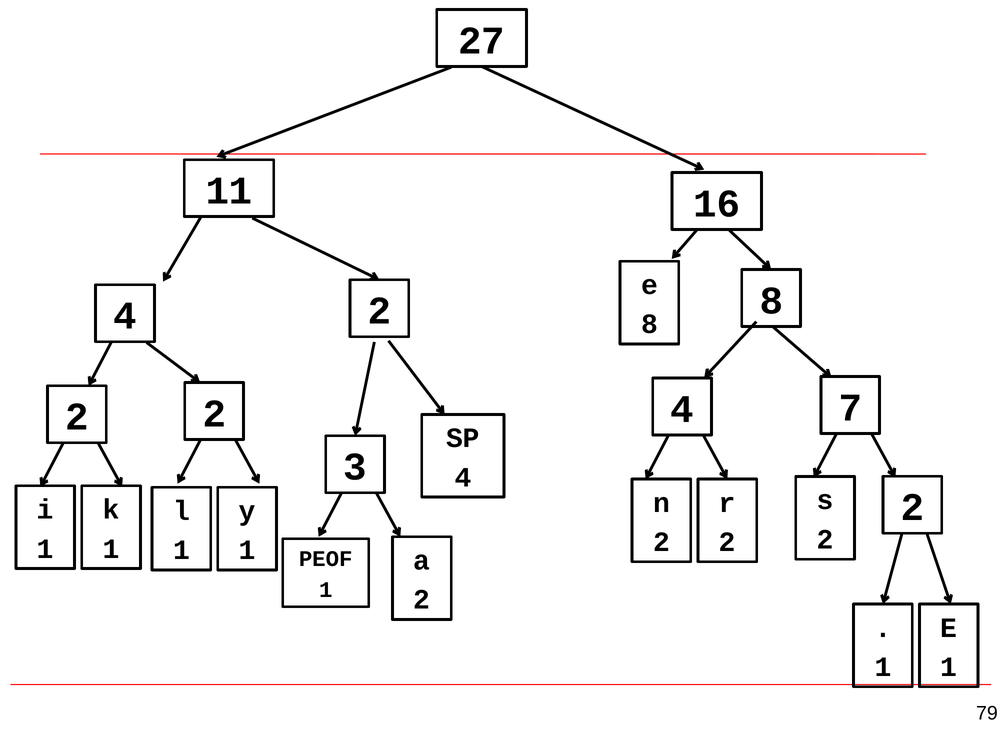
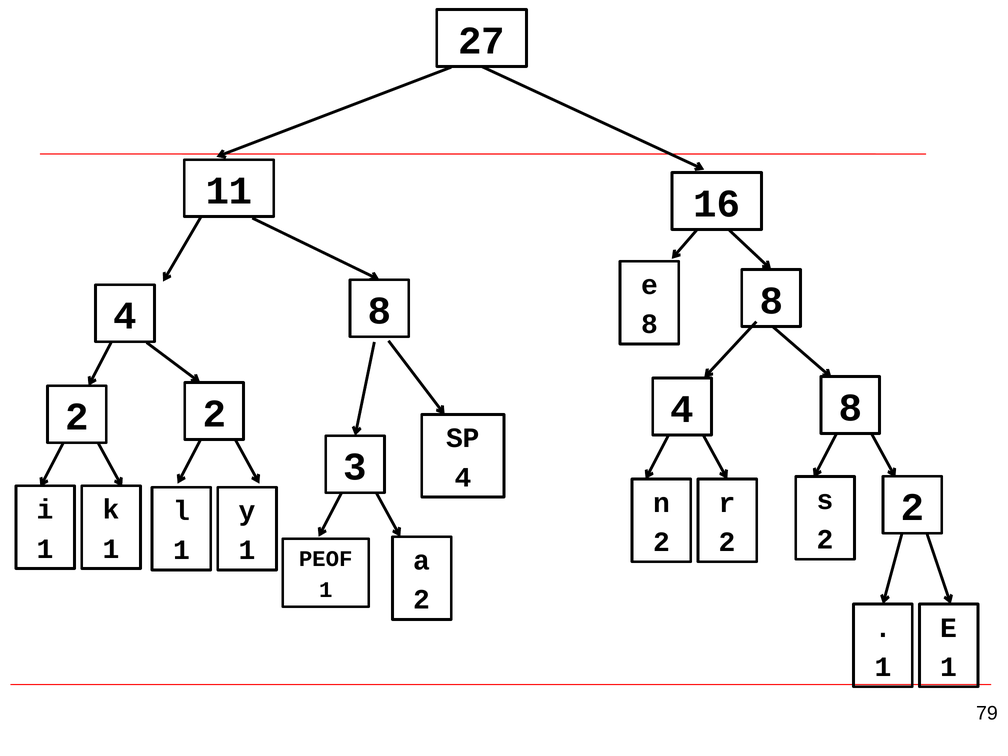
2 at (380, 311): 2 -> 8
7 at (850, 408): 7 -> 8
